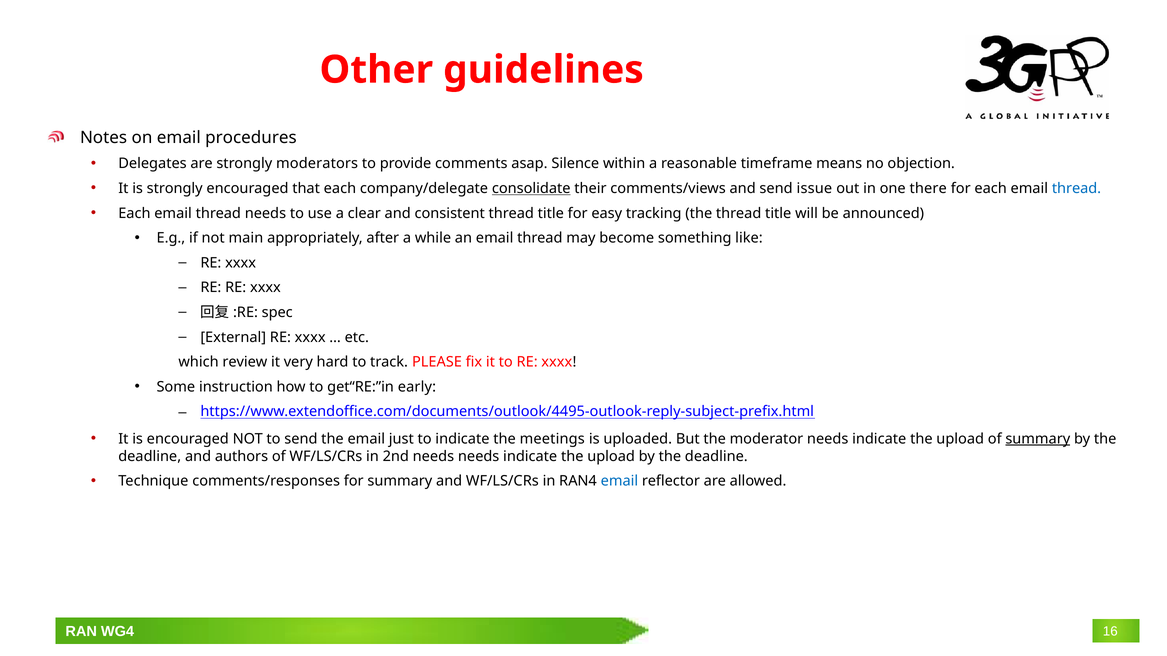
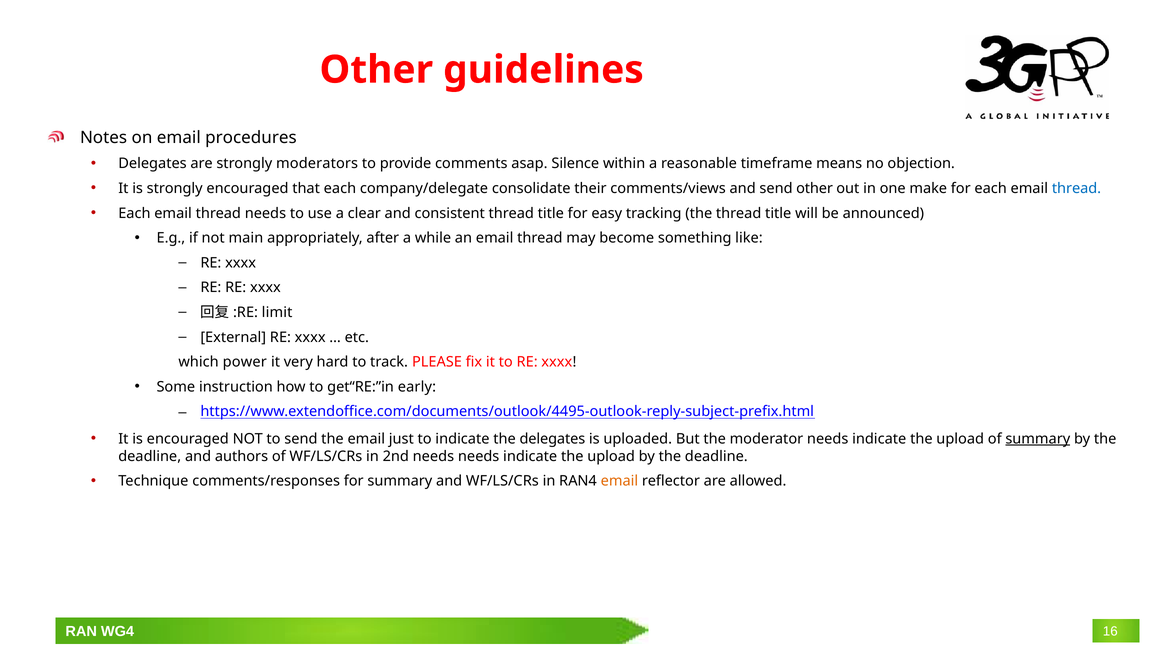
consolidate underline: present -> none
send issue: issue -> other
there: there -> make
spec: spec -> limit
review: review -> power
the meetings: meetings -> delegates
email at (619, 481) colour: blue -> orange
